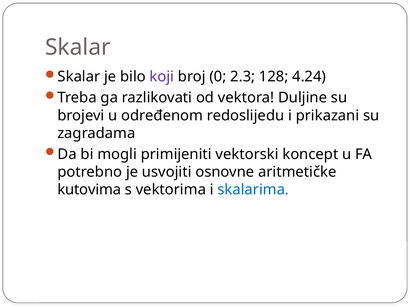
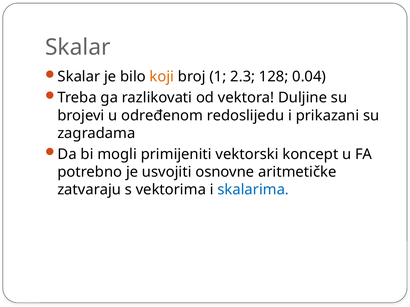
koji colour: purple -> orange
0: 0 -> 1
4.24: 4.24 -> 0.04
kutovima: kutovima -> zatvaraju
